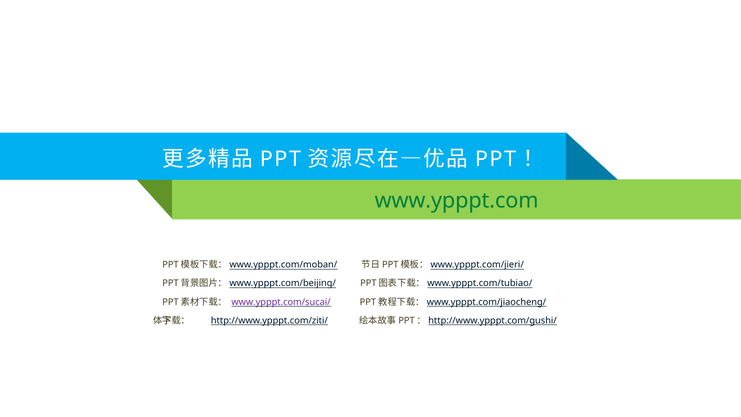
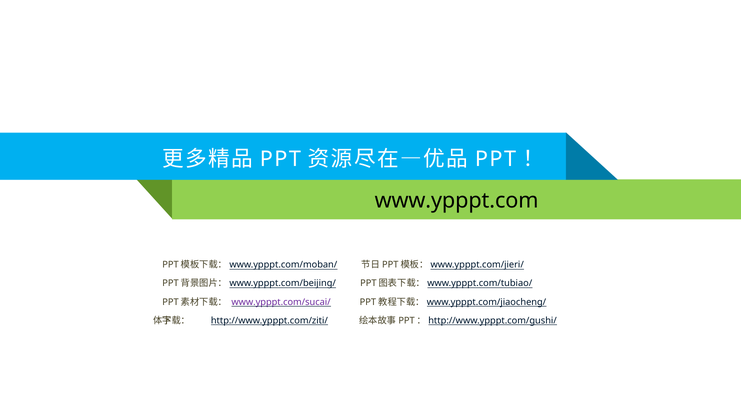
www.ypppt.com colour: green -> black
